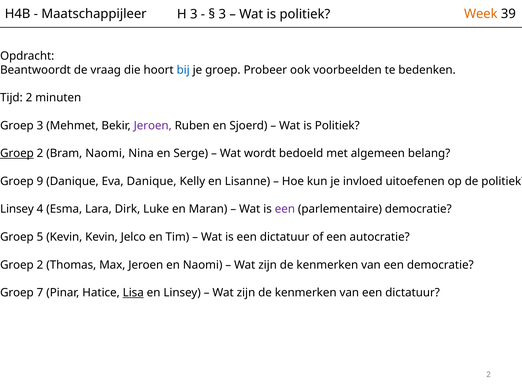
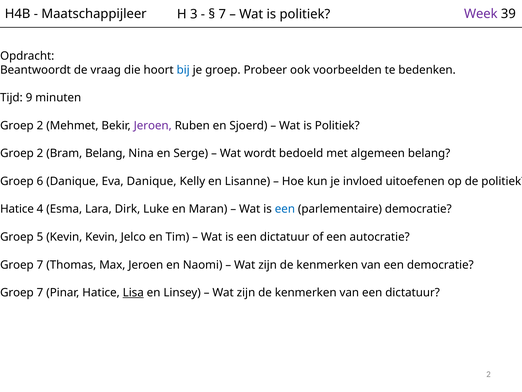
3 at (222, 14): 3 -> 7
Week colour: orange -> purple
Tijd 2: 2 -> 9
3 at (40, 125): 3 -> 2
Groep at (17, 153) underline: present -> none
Bram Naomi: Naomi -> Belang
9: 9 -> 6
Linsey at (17, 209): Linsey -> Hatice
een at (285, 209) colour: purple -> blue
2 at (40, 265): 2 -> 7
